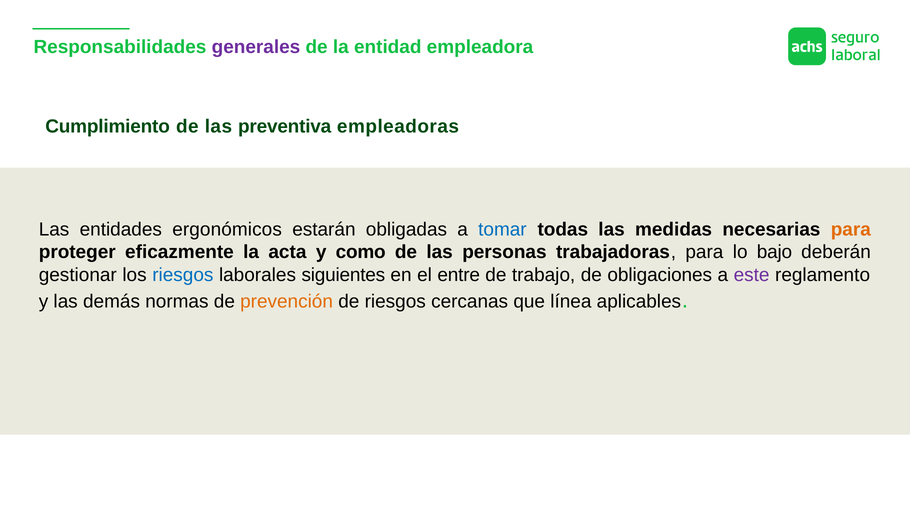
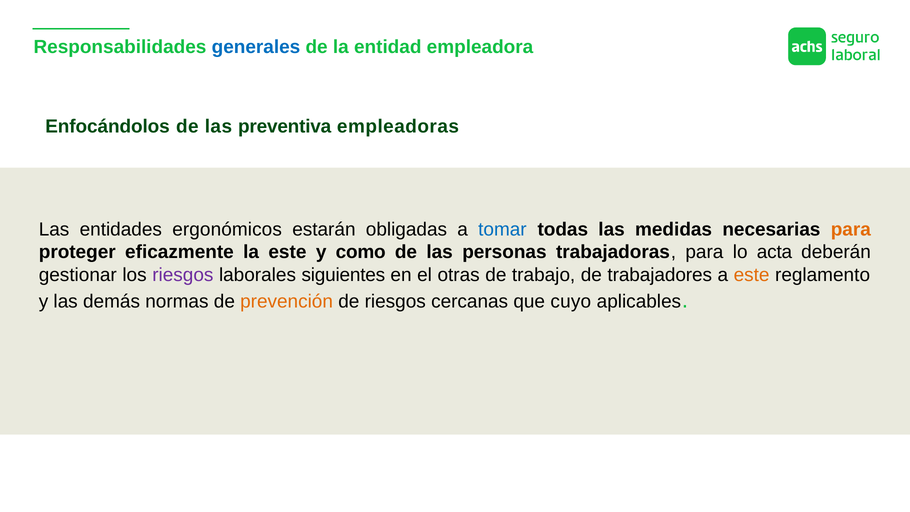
generales colour: purple -> blue
Cumplimiento: Cumplimiento -> Enfocándolos
la acta: acta -> este
bajo: bajo -> acta
riesgos at (183, 275) colour: blue -> purple
entre: entre -> otras
obligaciones: obligaciones -> trabajadores
este at (752, 275) colour: purple -> orange
línea: línea -> cuyo
